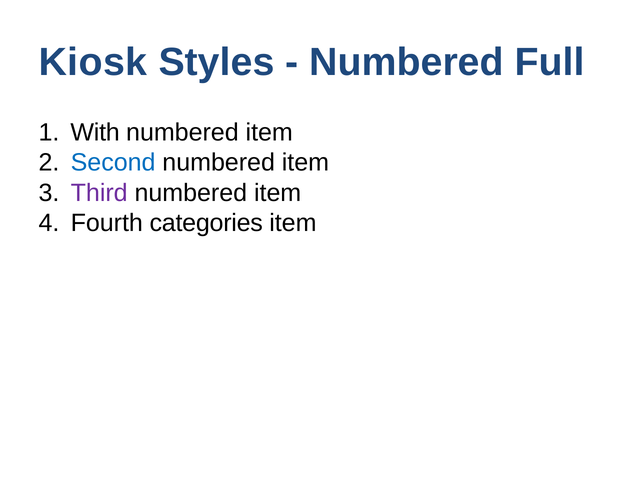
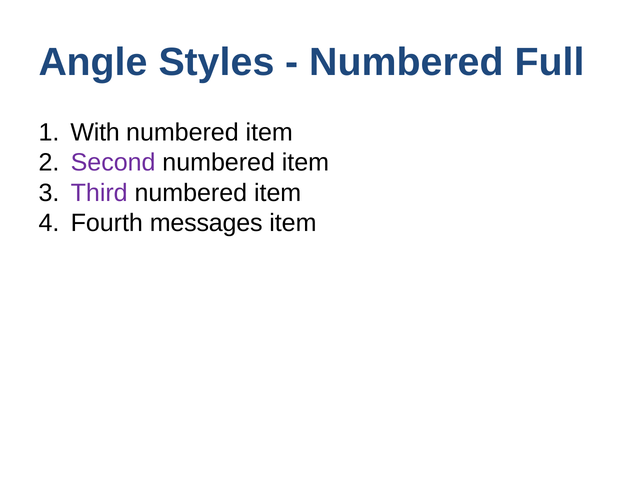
Kiosk: Kiosk -> Angle
Second colour: blue -> purple
categories: categories -> messages
